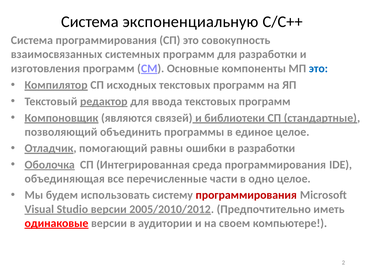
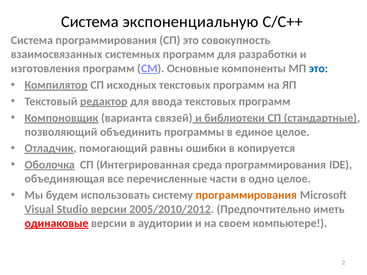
являются: являются -> варианта
в разработки: разработки -> копируется
программирования at (246, 195) colour: red -> orange
